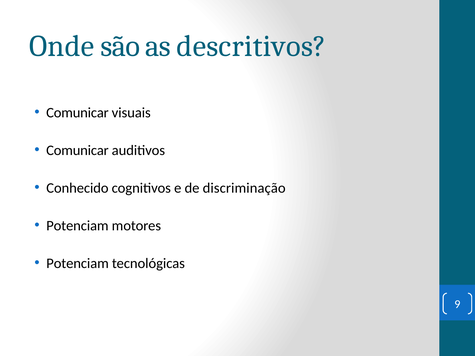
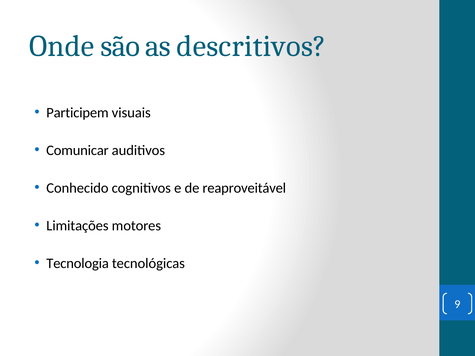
Comunicar at (77, 113): Comunicar -> Participem
discriminação: discriminação -> reaproveitável
Potenciam at (77, 226): Potenciam -> Limitações
Potenciam at (78, 264): Potenciam -> Tecnologia
